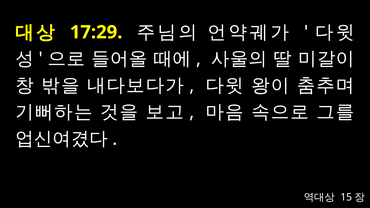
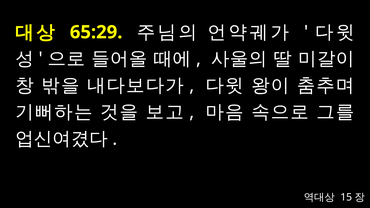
17:29: 17:29 -> 65:29
